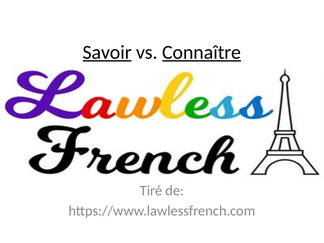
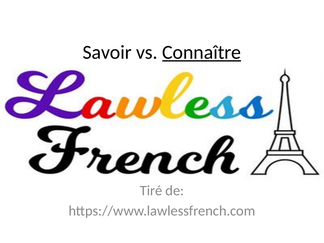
Savoir underline: present -> none
